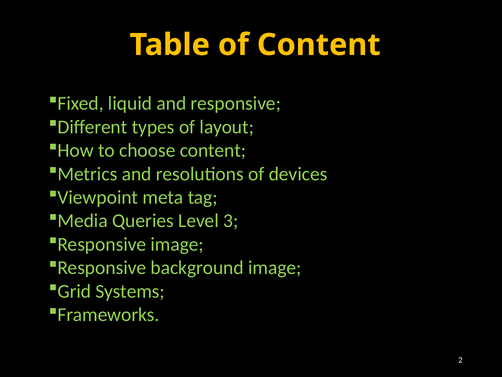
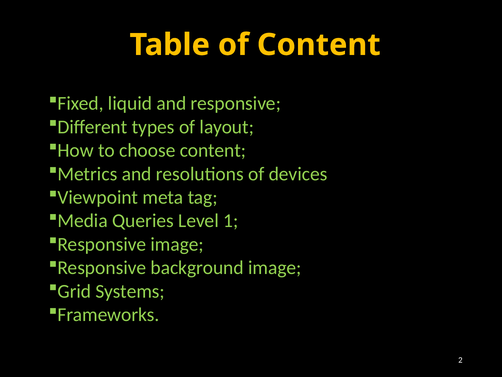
3: 3 -> 1
